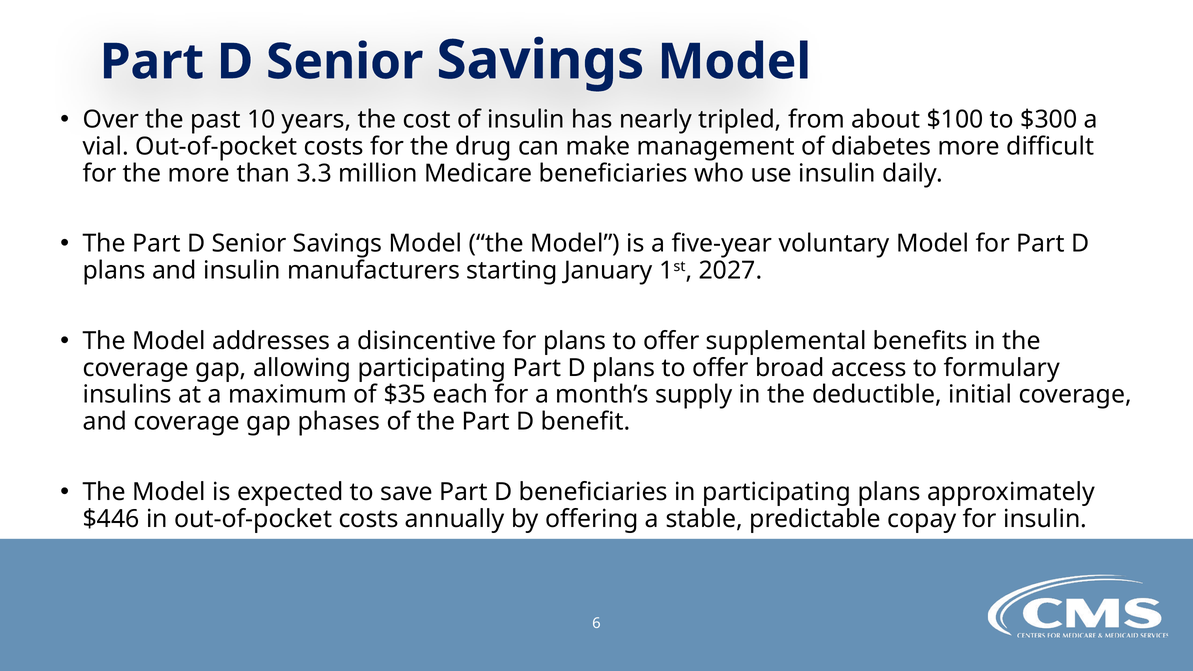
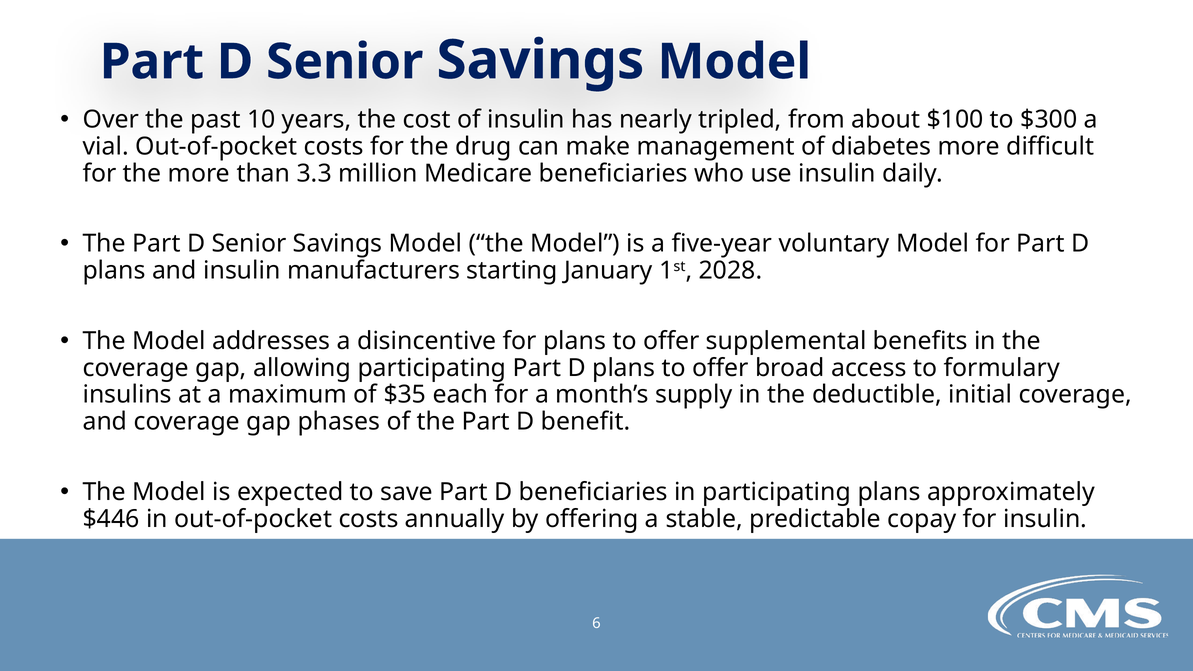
2027: 2027 -> 2028
